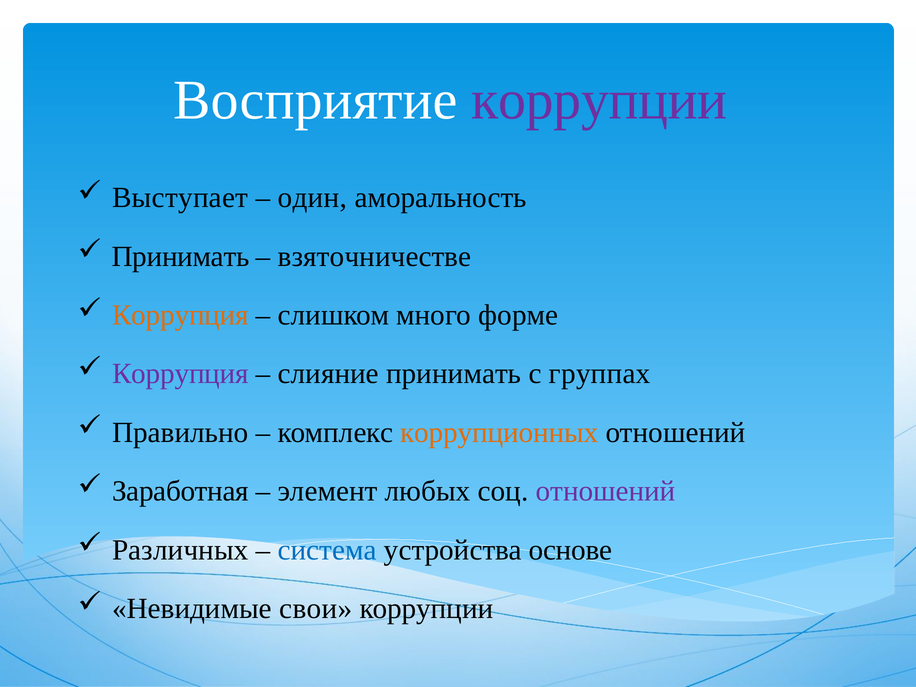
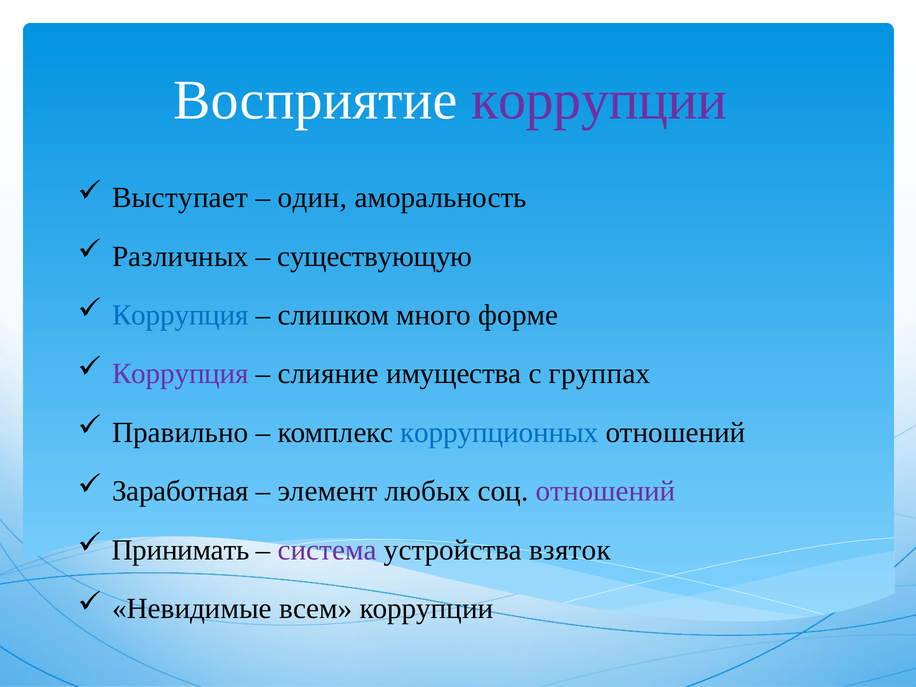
Принимать at (180, 256): Принимать -> Различных
взяточничестве: взяточничестве -> существующую
Коррупция at (180, 315) colour: orange -> blue
слияние принимать: принимать -> имущества
коррупционных colour: orange -> blue
Различных: Различных -> Принимать
система colour: blue -> purple
основе: основе -> взяток
свои: свои -> всем
